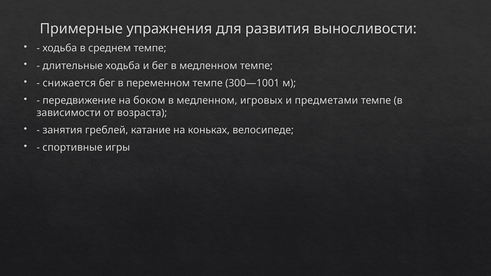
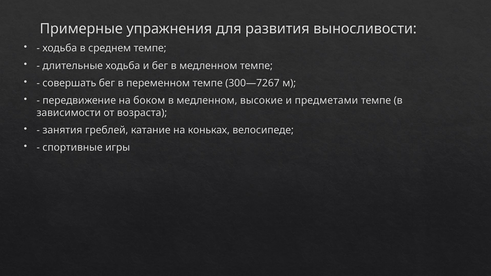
снижается: снижается -> совершать
300—1001: 300—1001 -> 300—7267
игровых: игровых -> высокие
